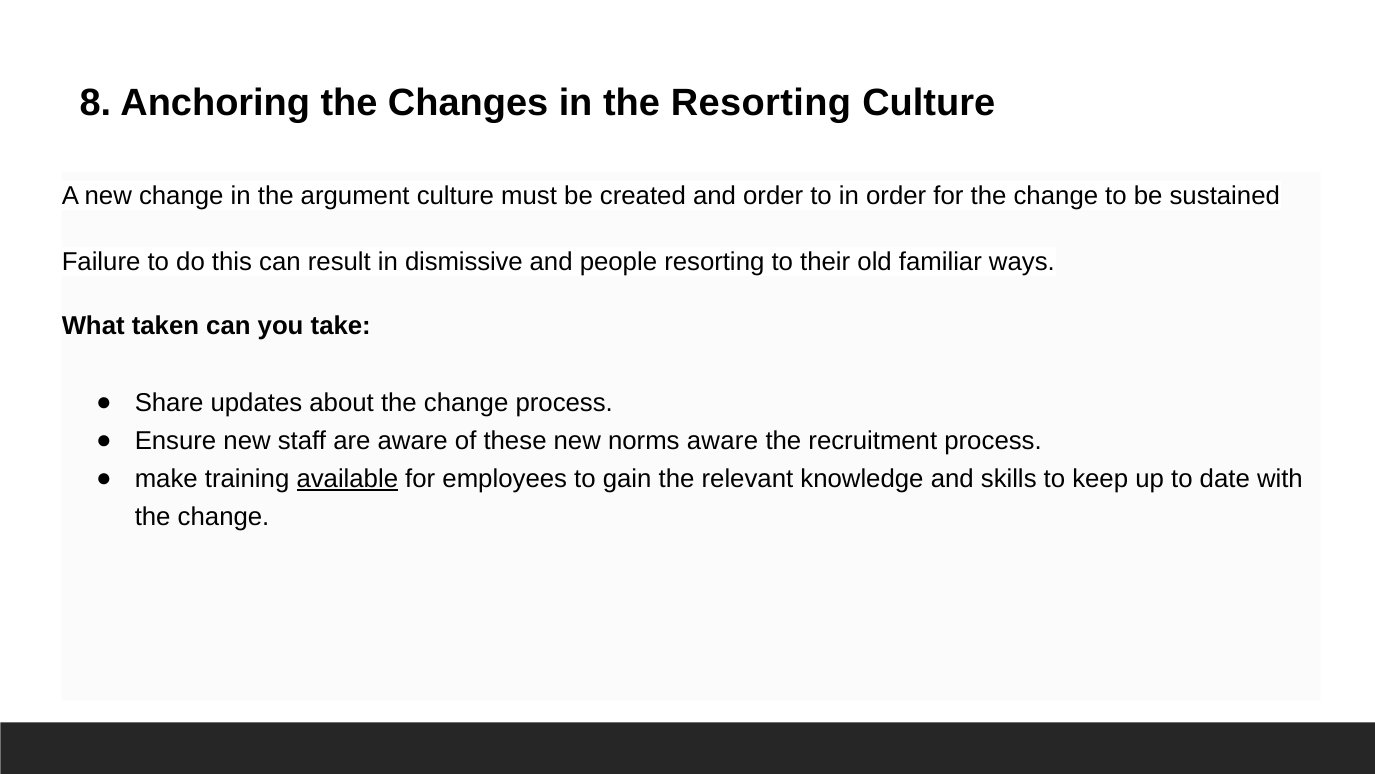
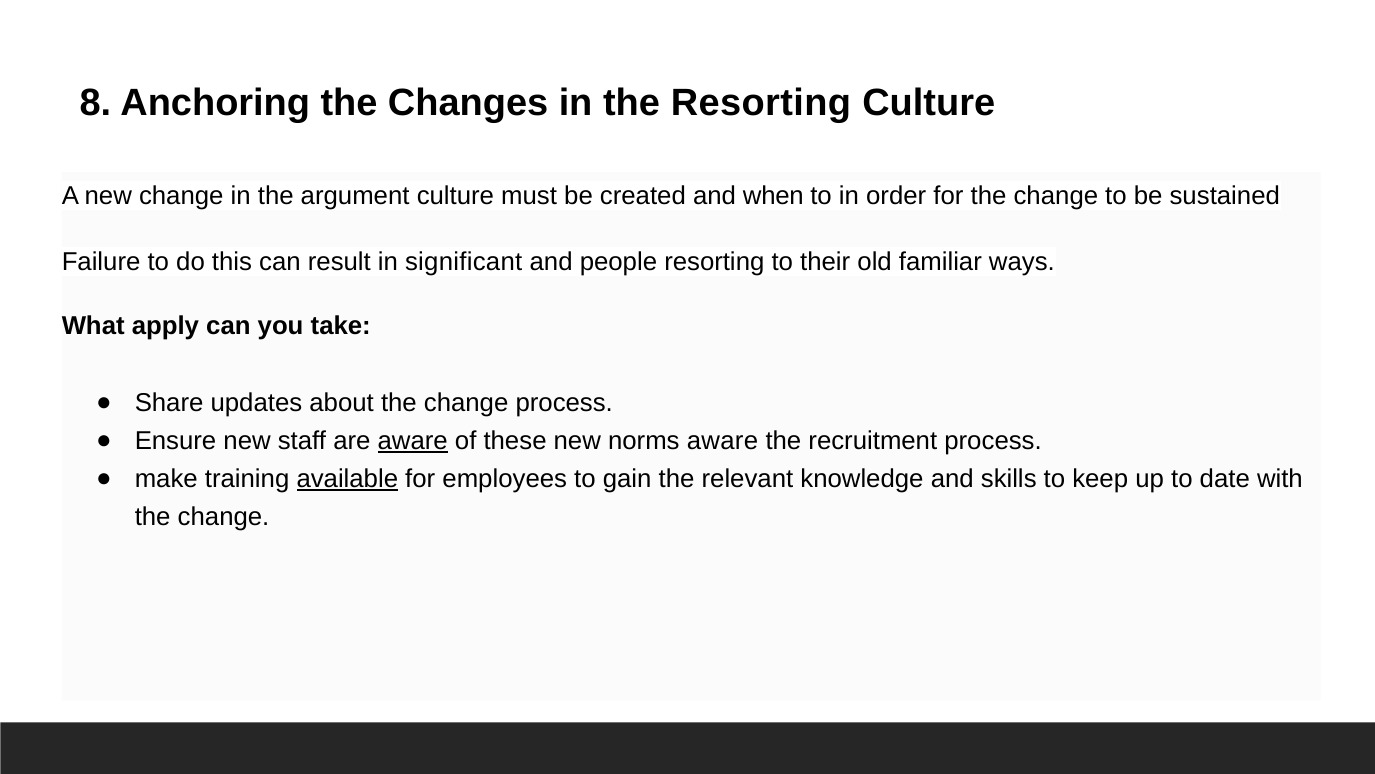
and order: order -> when
dismissive: dismissive -> significant
taken: taken -> apply
aware at (413, 441) underline: none -> present
